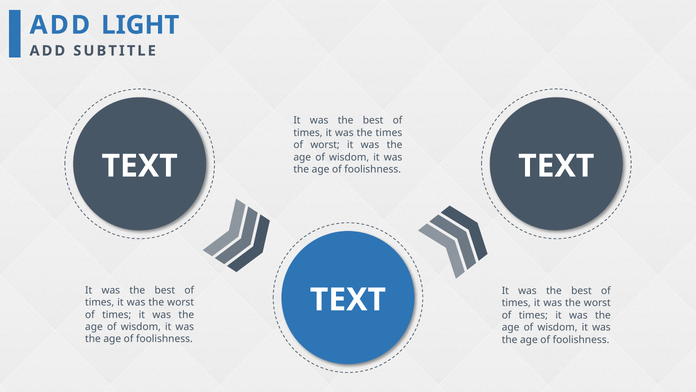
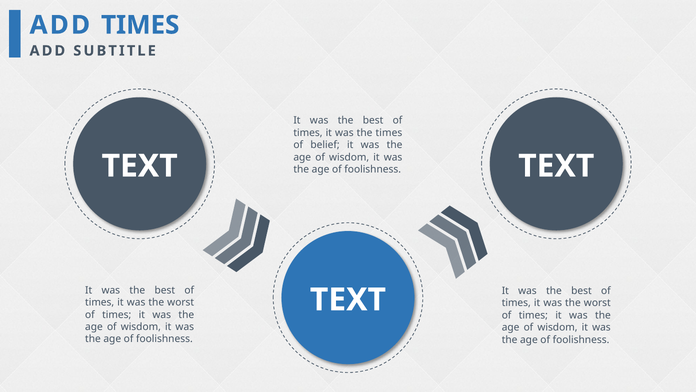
ADD LIGHT: LIGHT -> TIMES
of worst: worst -> belief
